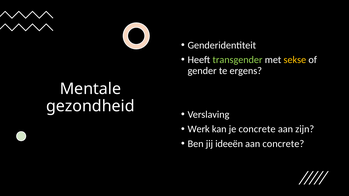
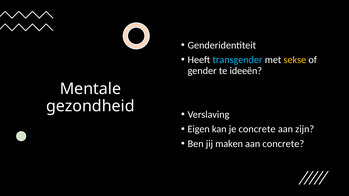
transgender colour: light green -> light blue
ergens: ergens -> ideeën
Werk: Werk -> Eigen
ideeën: ideeën -> maken
